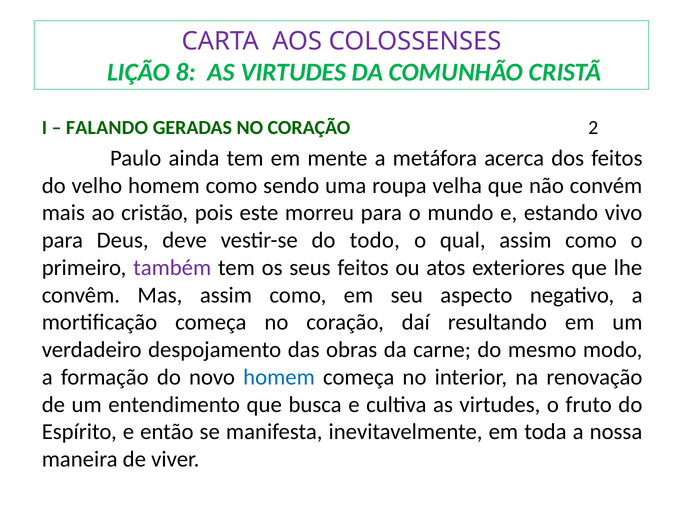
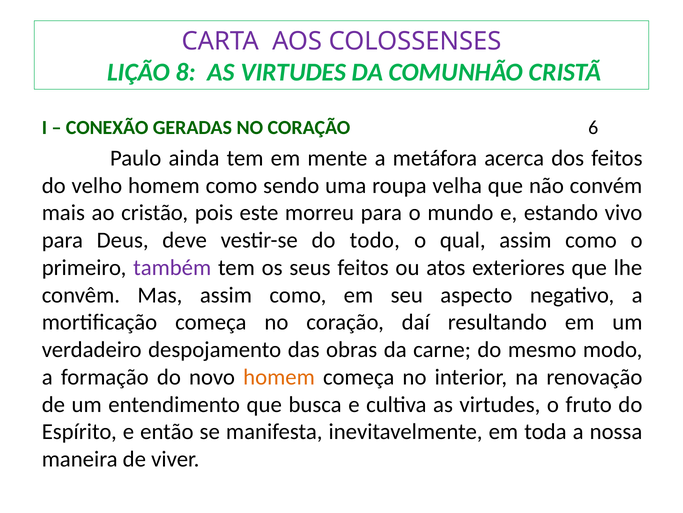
FALANDO: FALANDO -> CONEXÃO
2: 2 -> 6
homem at (279, 377) colour: blue -> orange
